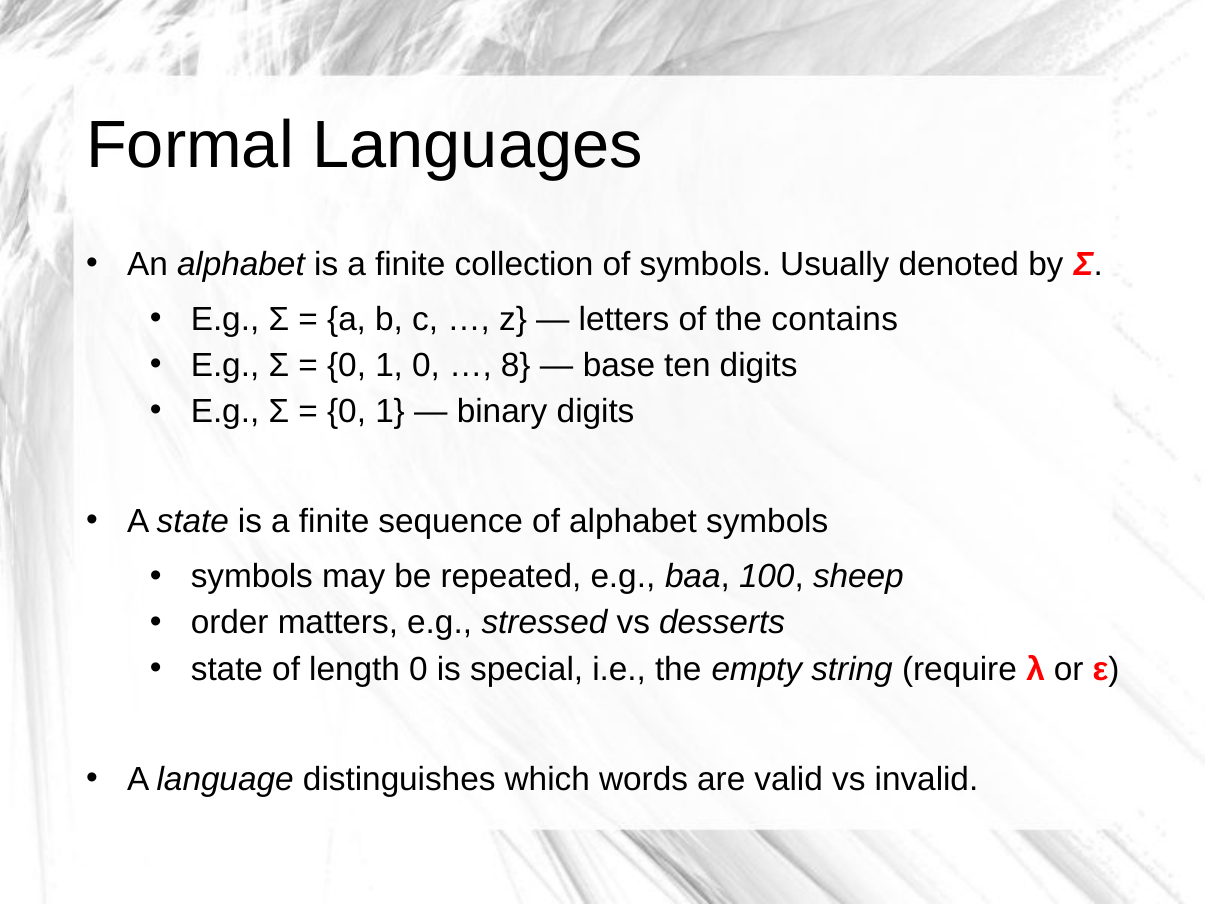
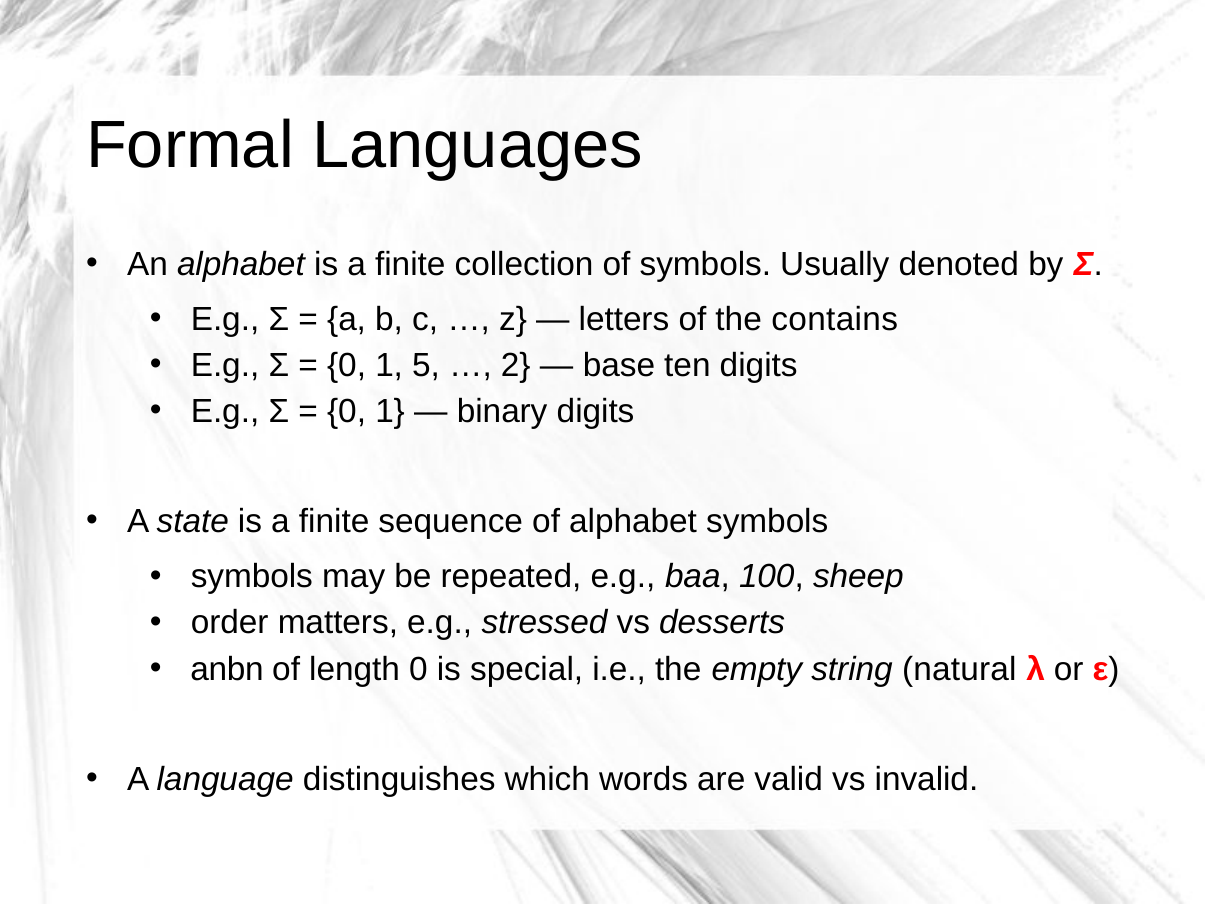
1 0: 0 -> 5
8: 8 -> 2
state at (227, 669): state -> anbn
require: require -> natural
